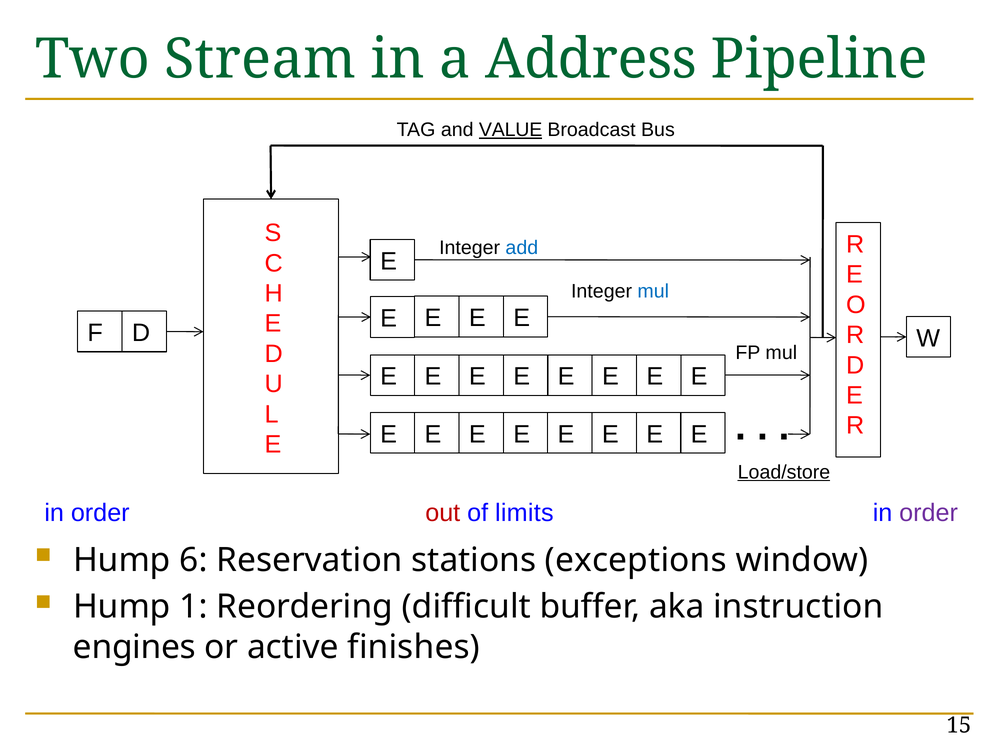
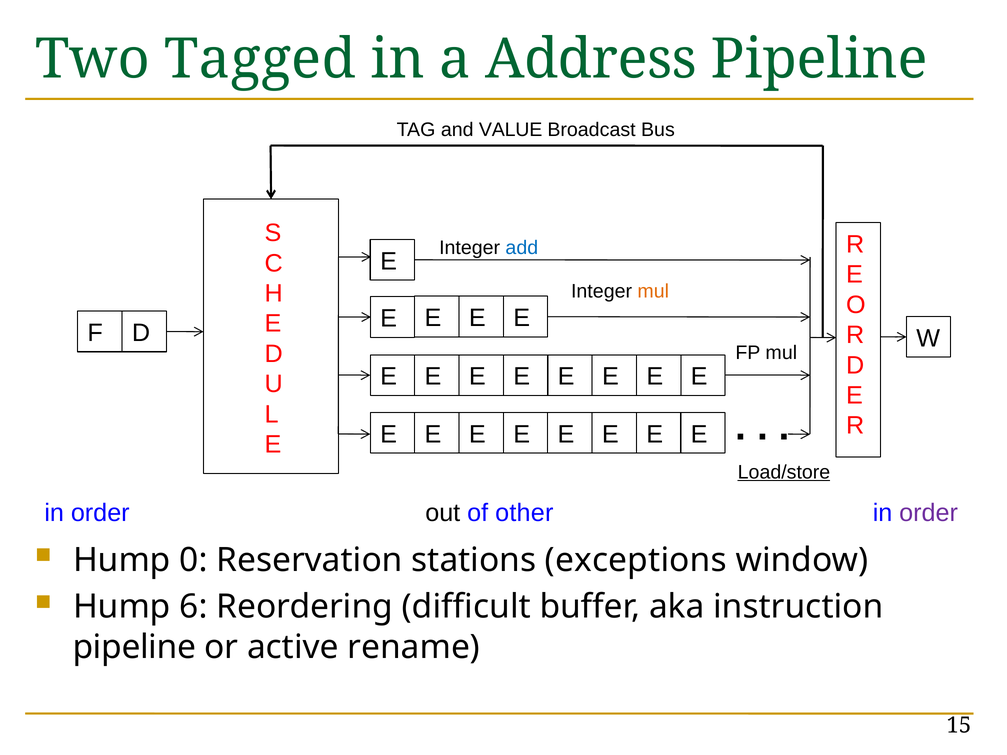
Stream: Stream -> Tagged
VALUE underline: present -> none
mul at (653, 291) colour: blue -> orange
out colour: red -> black
limits: limits -> other
6: 6 -> 0
1: 1 -> 6
engines at (134, 647): engines -> pipeline
finishes: finishes -> rename
